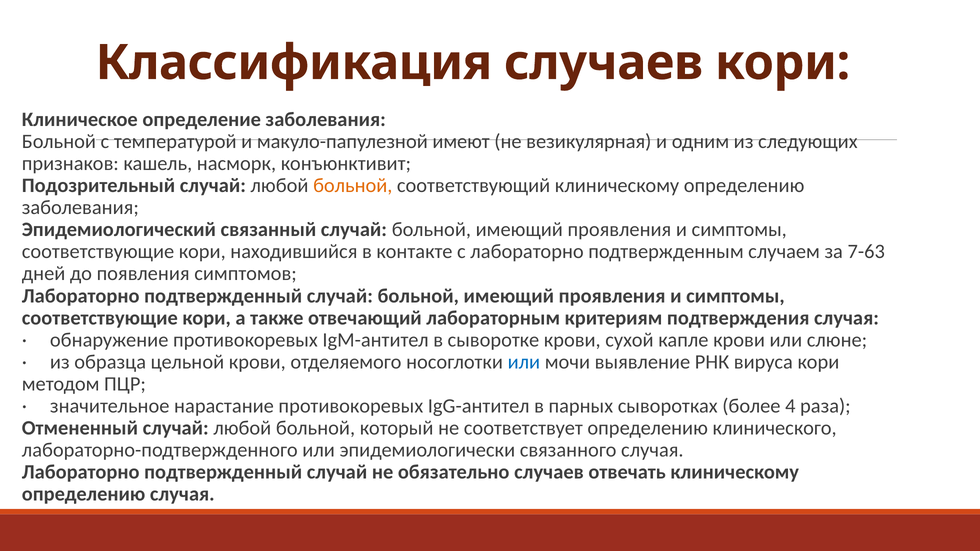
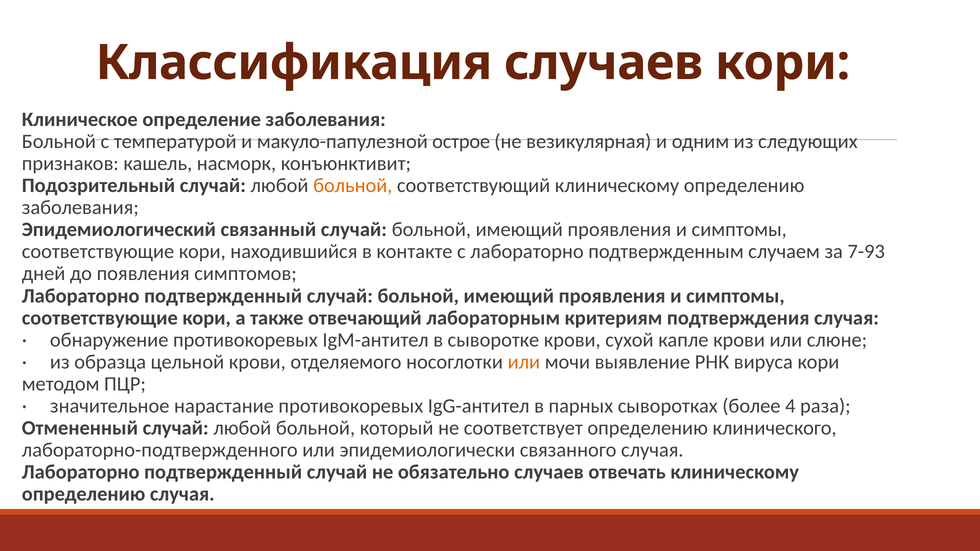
имеют: имеют -> острое
7-63: 7-63 -> 7-93
или at (524, 362) colour: blue -> orange
